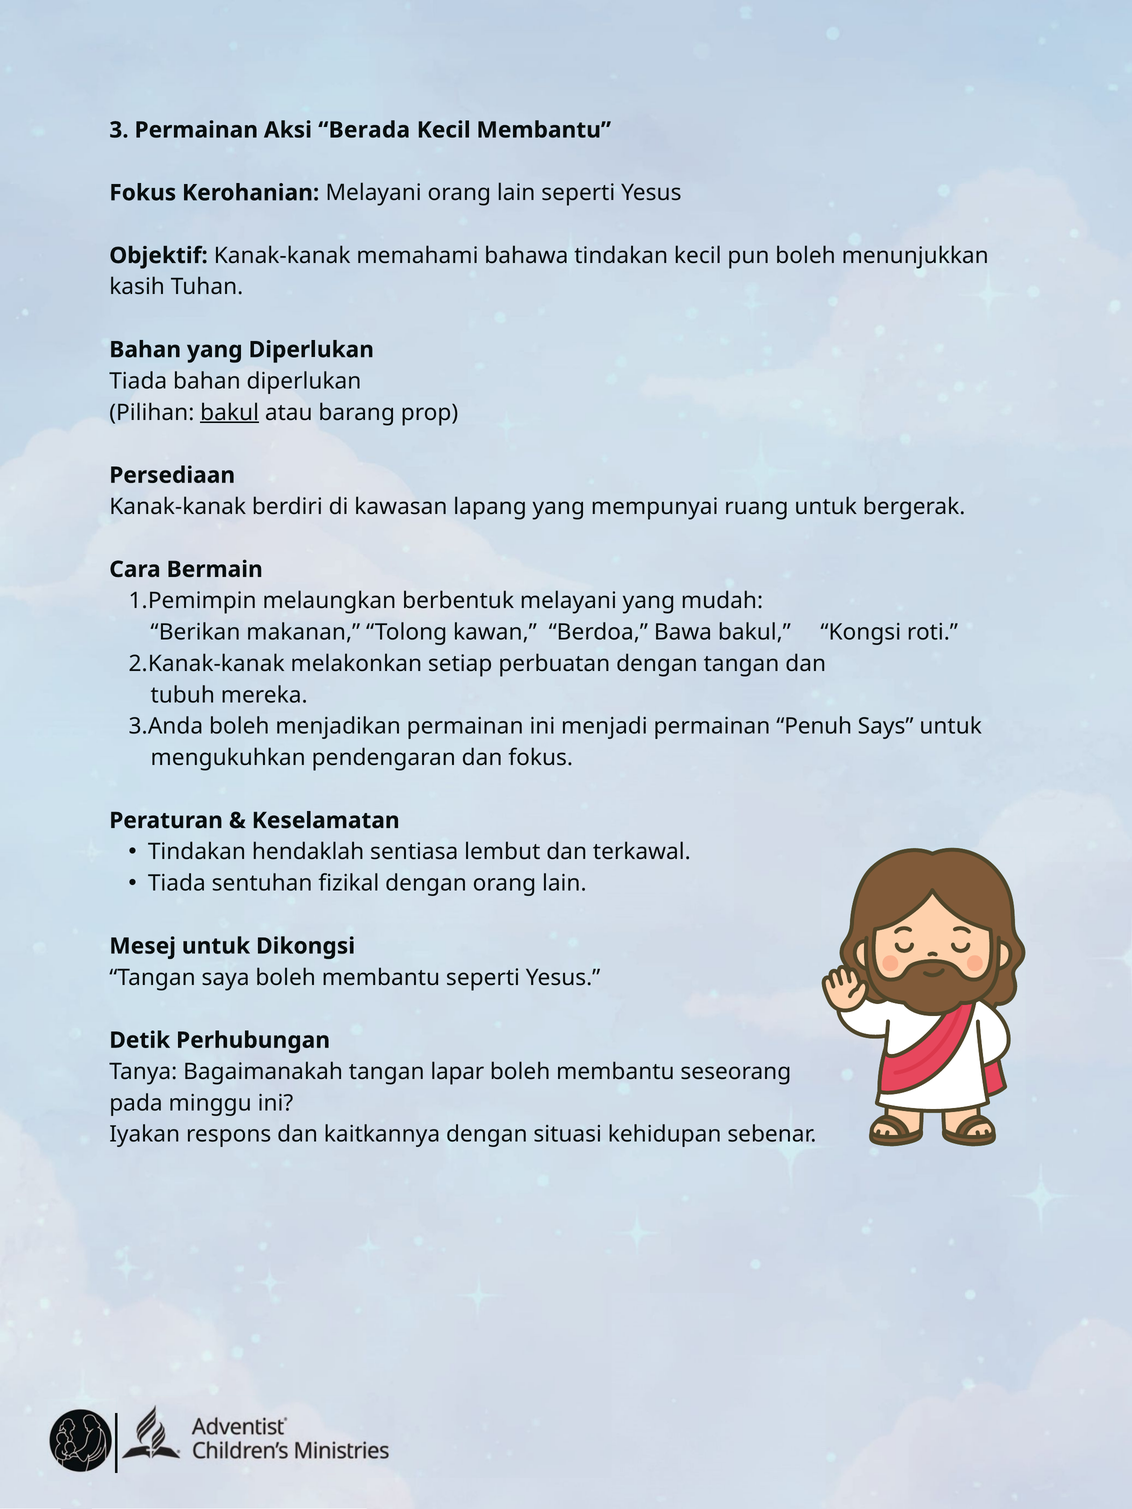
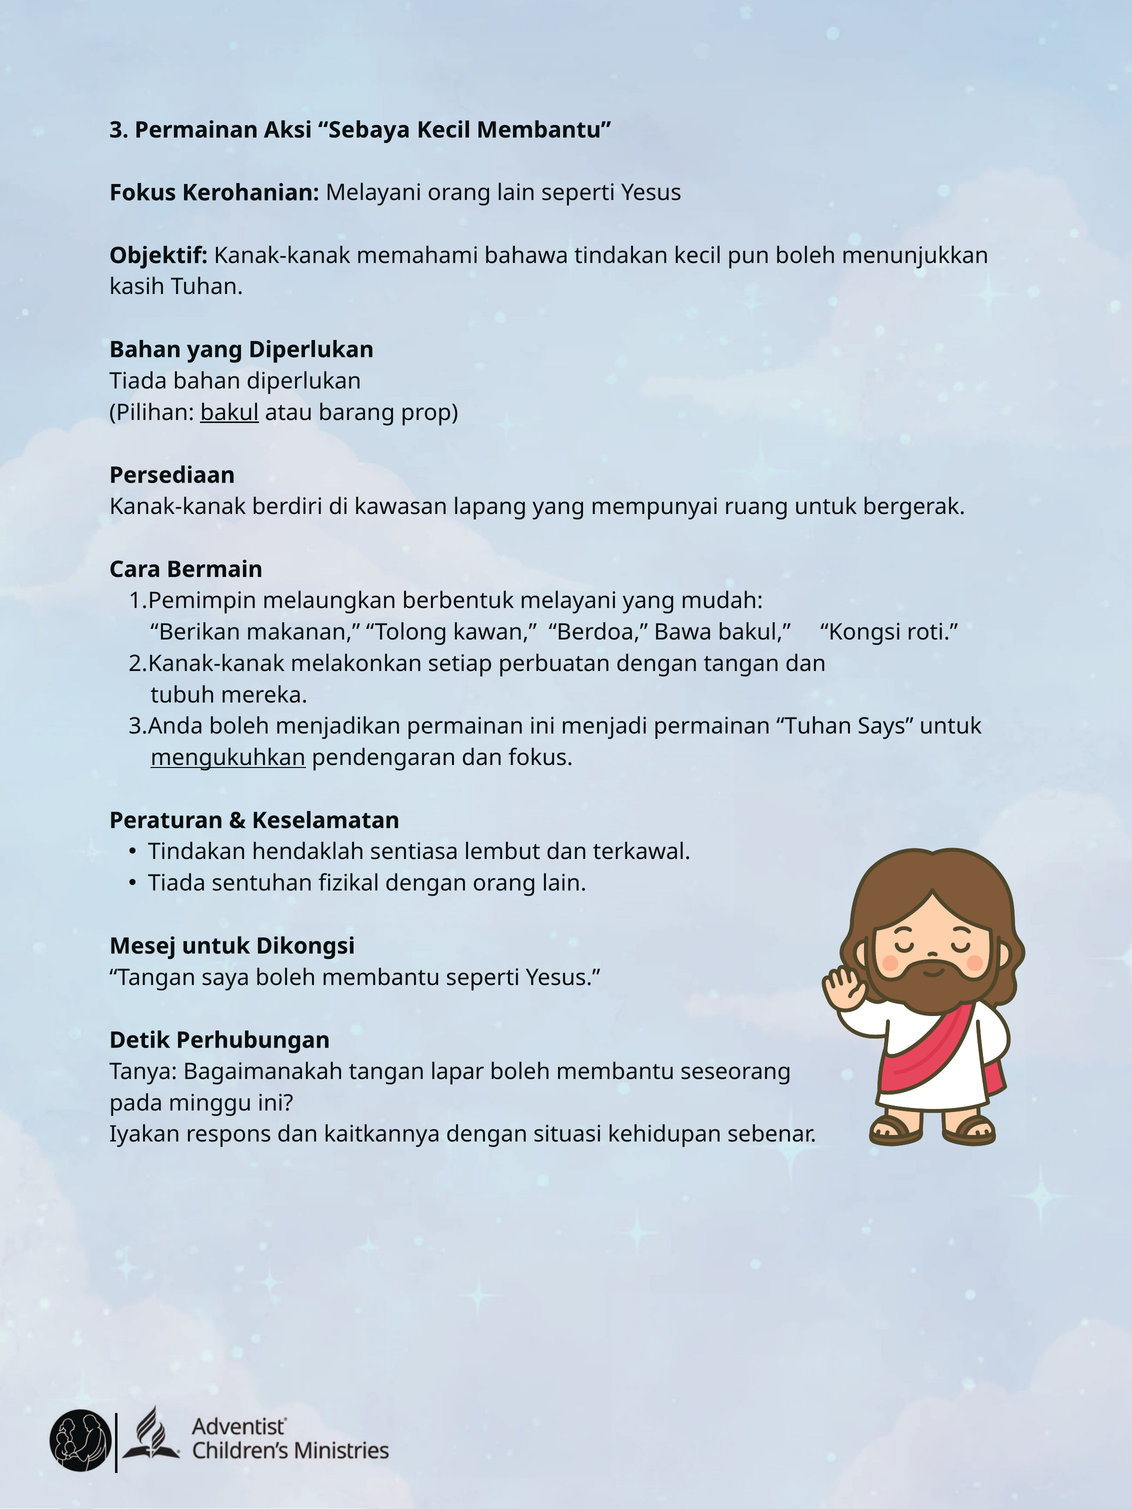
Berada: Berada -> Sebaya
permainan Penuh: Penuh -> Tuhan
mengukuhkan underline: none -> present
